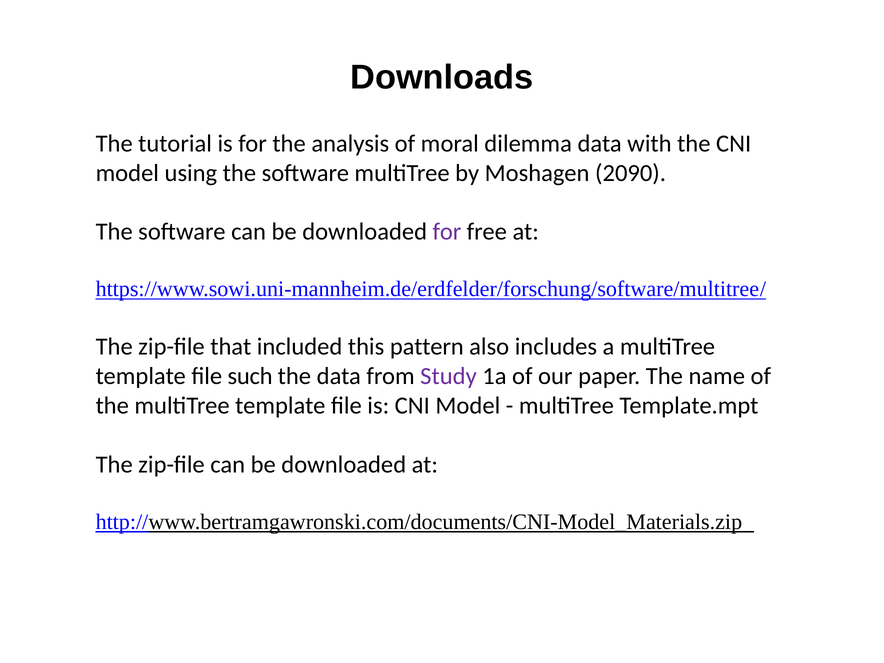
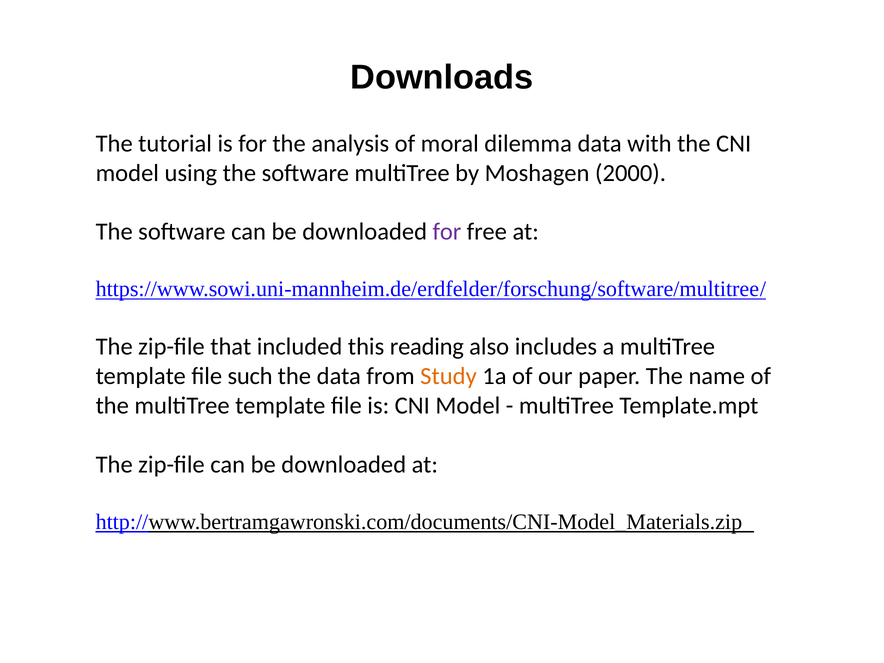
2090: 2090 -> 2000
pattern: pattern -> reading
Study colour: purple -> orange
